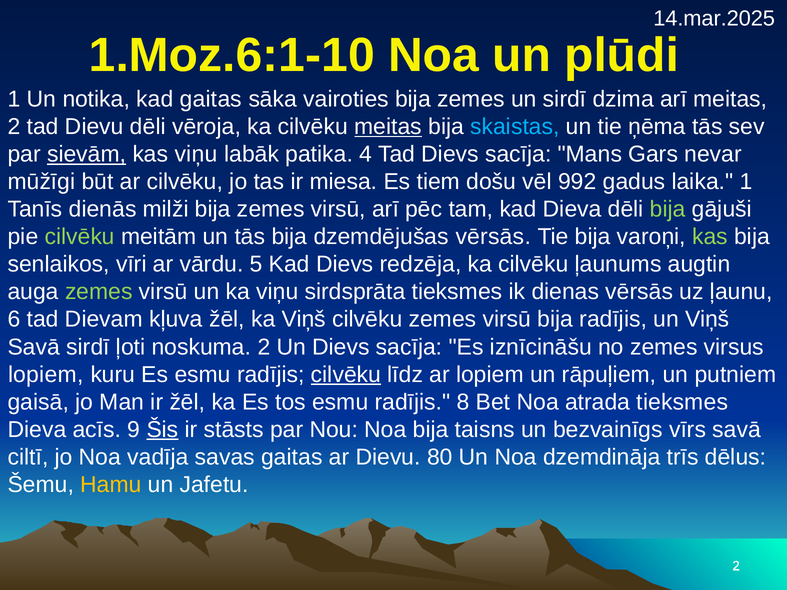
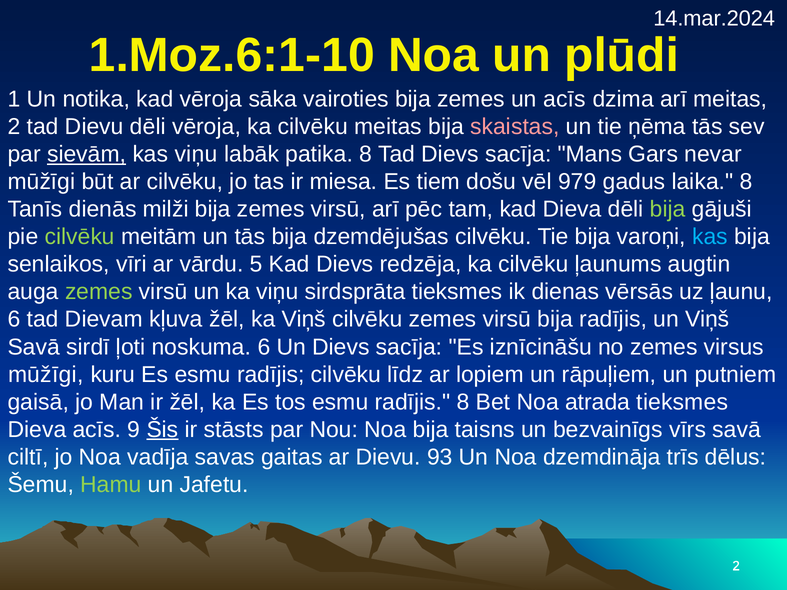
14.mar.2025: 14.mar.2025 -> 14.mar.2024
kad gaitas: gaitas -> vēroja
un sirdī: sirdī -> acīs
meitas at (388, 127) underline: present -> none
skaistas colour: light blue -> pink
patika 4: 4 -> 8
992: 992 -> 979
laika 1: 1 -> 8
dzemdējušas vērsās: vērsās -> cilvēku
kas at (710, 237) colour: light green -> light blue
noskuma 2: 2 -> 6
lopiem at (46, 375): lopiem -> mūžīgi
cilvēku at (346, 375) underline: present -> none
80: 80 -> 93
Hamu colour: yellow -> light green
